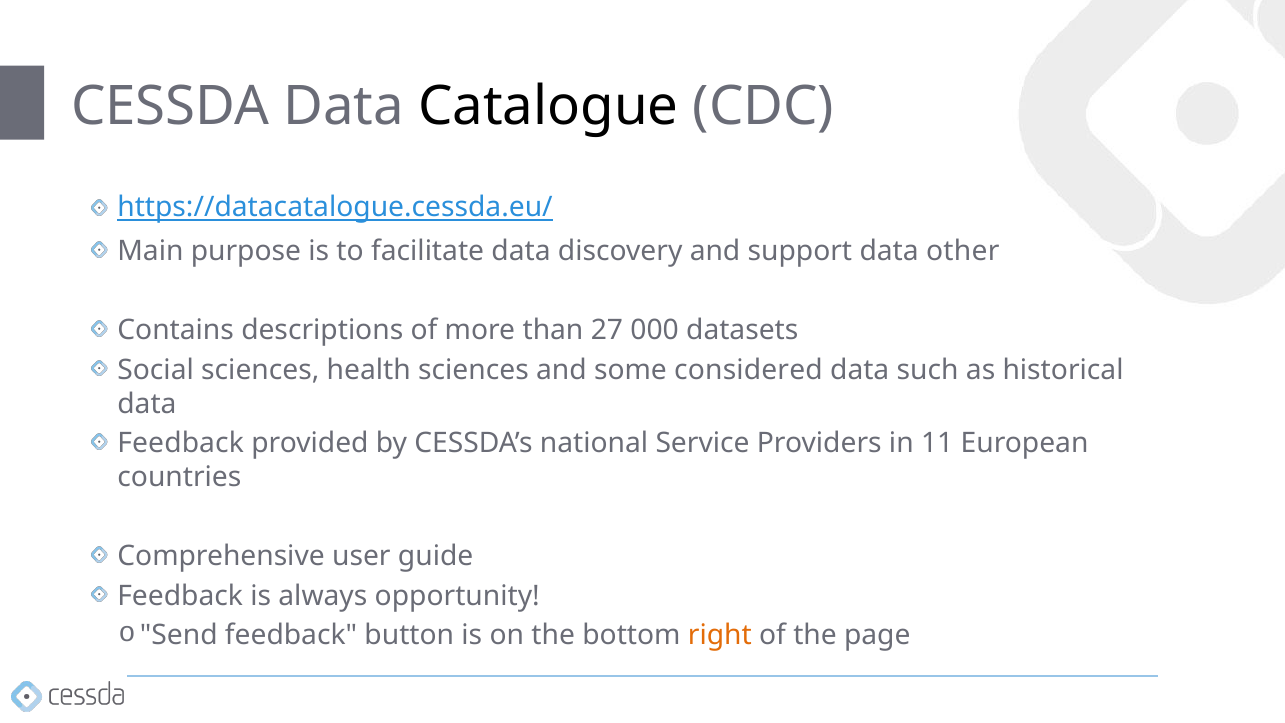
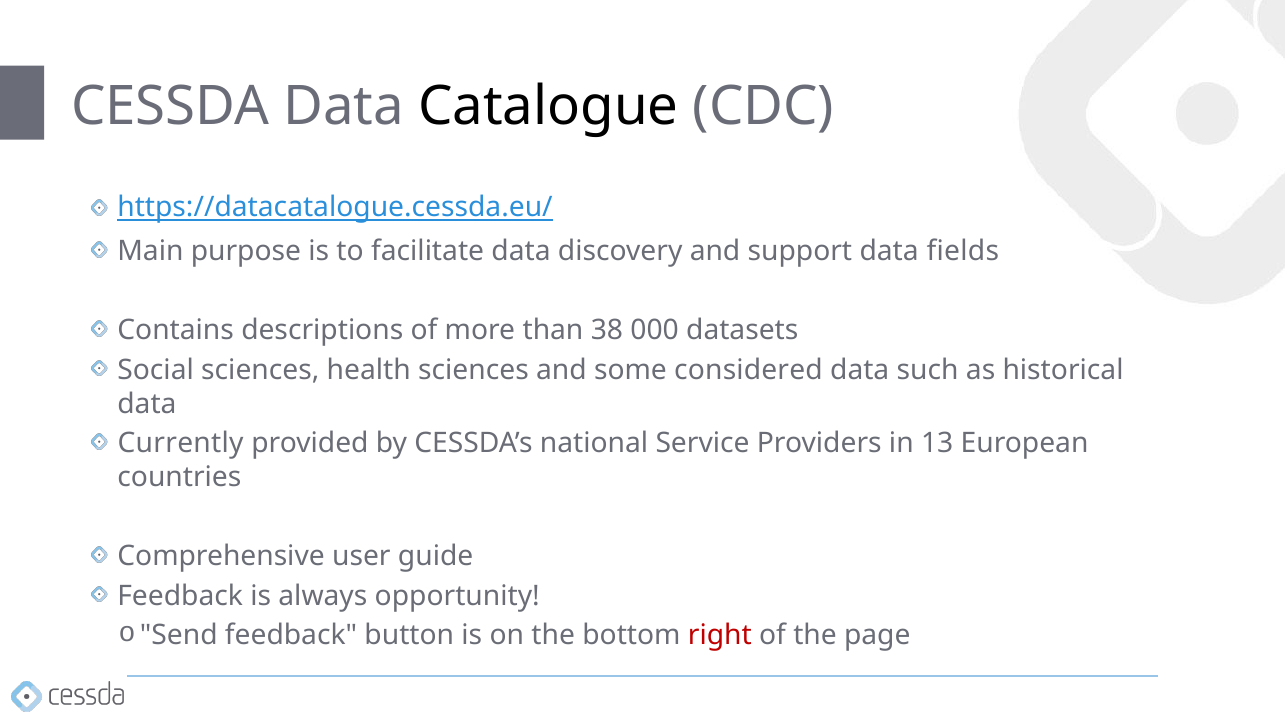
other: other -> fields
27: 27 -> 38
Feedback at (181, 443): Feedback -> Currently
11: 11 -> 13
right colour: orange -> red
